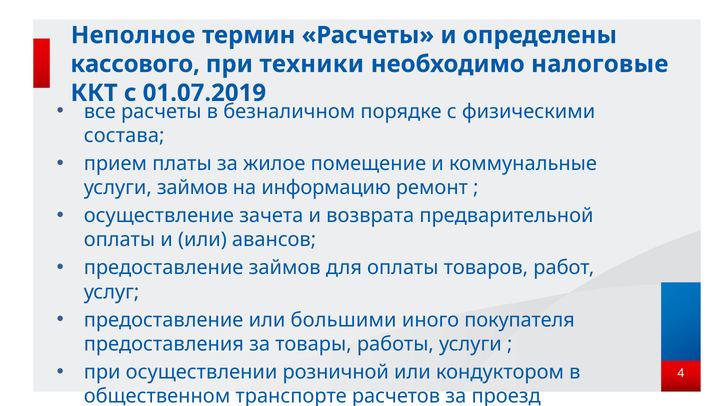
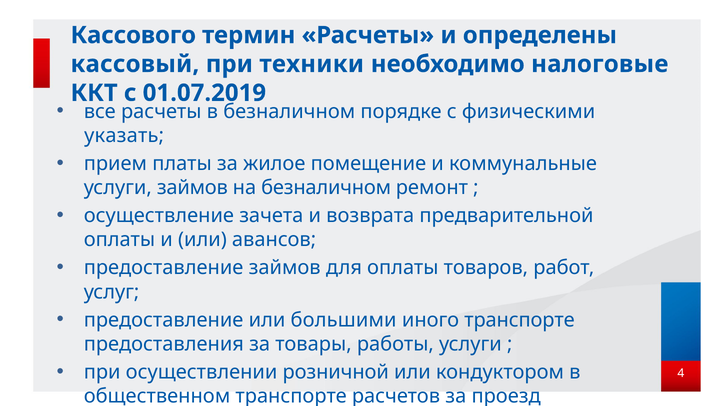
Неполное: Неполное -> Кассового
кассового: кассового -> кассовый
состава: состава -> указать
на информацию: информацию -> безналичном
иного покупателя: покупателя -> транспорте
